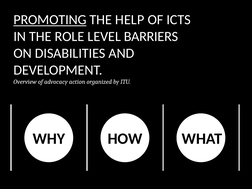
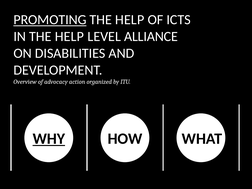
IN THE ROLE: ROLE -> HELP
BARRIERS: BARRIERS -> ALLIANCE
WHY underline: none -> present
